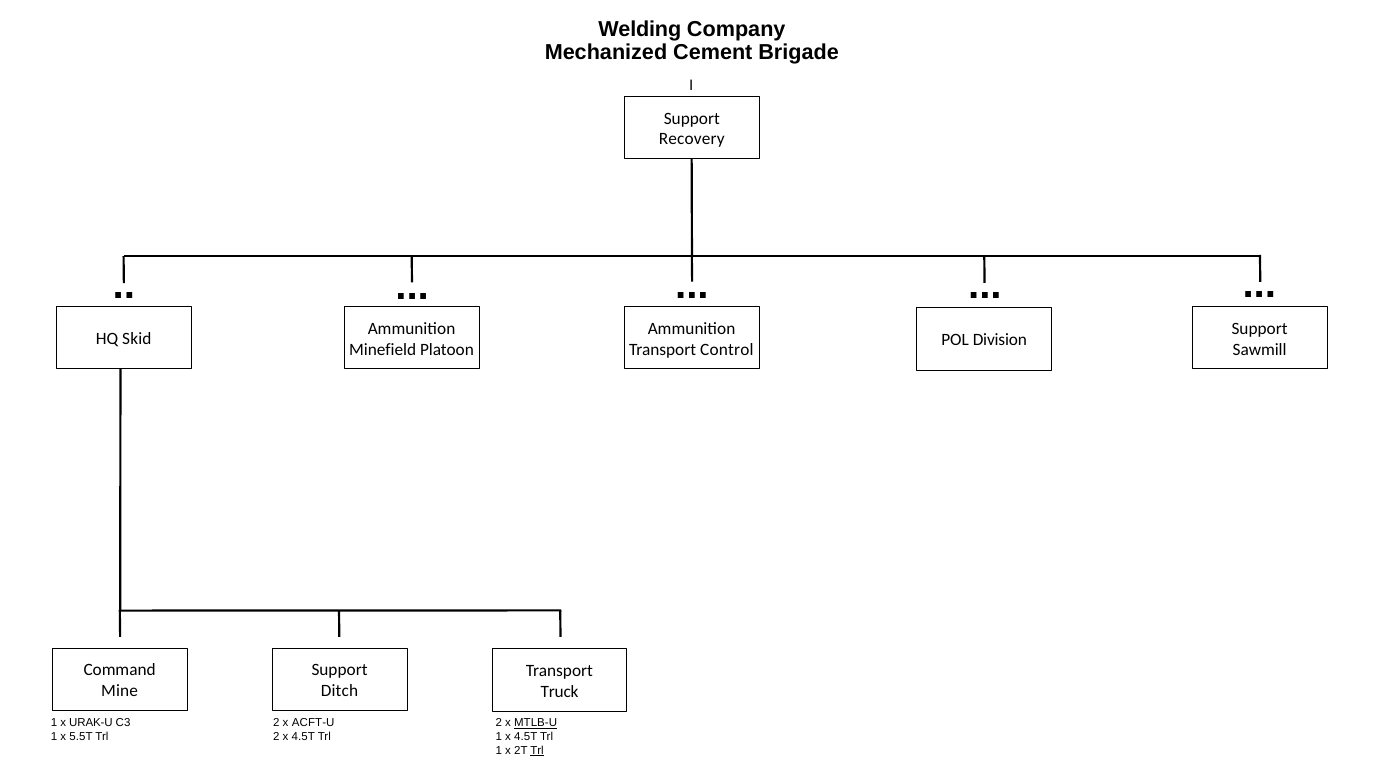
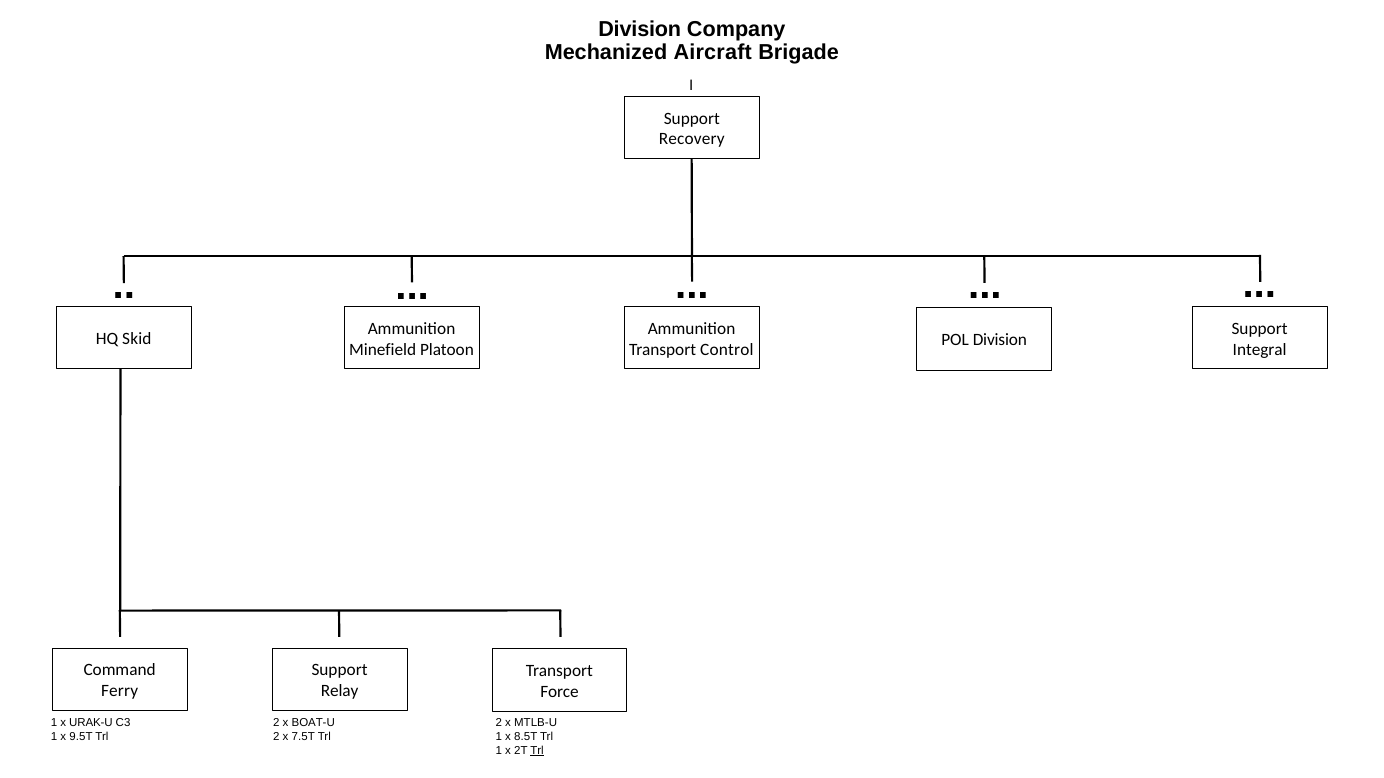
Welding at (640, 29): Welding -> Division
Cement: Cement -> Aircraft
Sawmill: Sawmill -> Integral
Mine: Mine -> Ferry
Ditch: Ditch -> Relay
Truck: Truck -> Force
ACFT-U: ACFT-U -> BOAT-U
MTLB-U underline: present -> none
5.5T: 5.5T -> 9.5T
2 x 4.5T: 4.5T -> 7.5T
1 x 4.5T: 4.5T -> 8.5T
